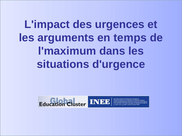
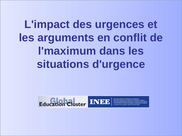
temps: temps -> conflit
